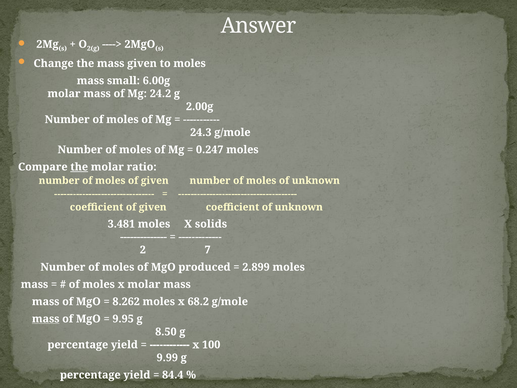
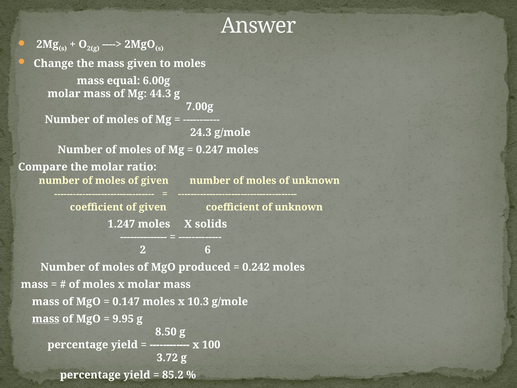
small: small -> equal
24.2: 24.2 -> 44.3
2.00g: 2.00g -> 7.00g
the at (79, 167) underline: present -> none
3.481: 3.481 -> 1.247
7: 7 -> 6
2.899: 2.899 -> 0.242
8.262: 8.262 -> 0.147
68.2: 68.2 -> 10.3
9.99: 9.99 -> 3.72
84.4: 84.4 -> 85.2
